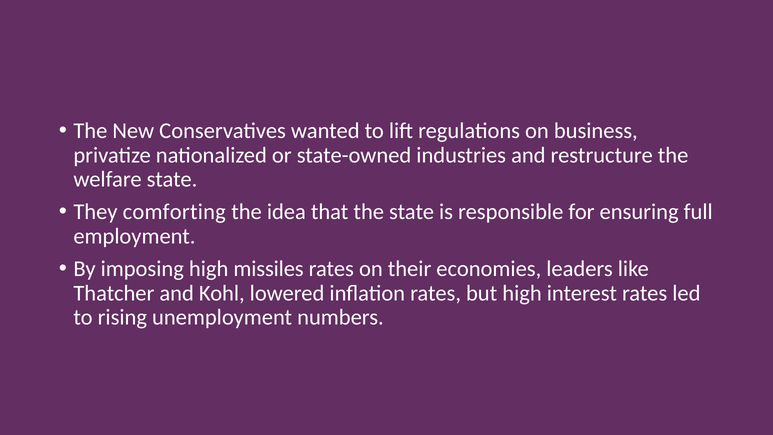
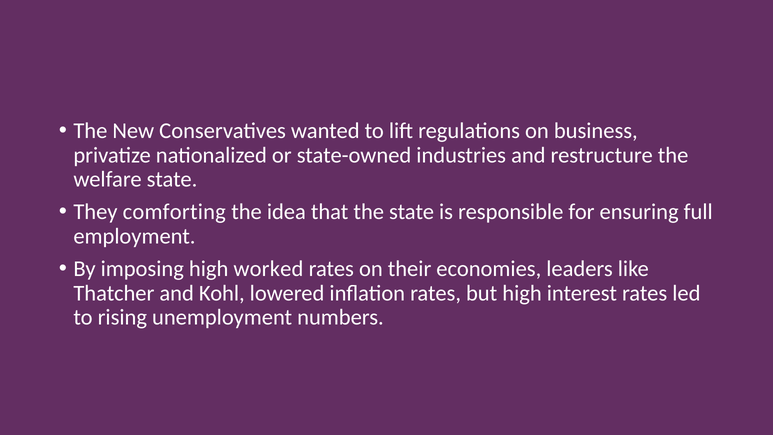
missiles: missiles -> worked
